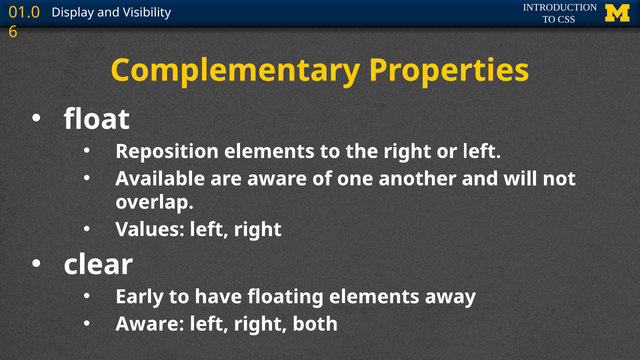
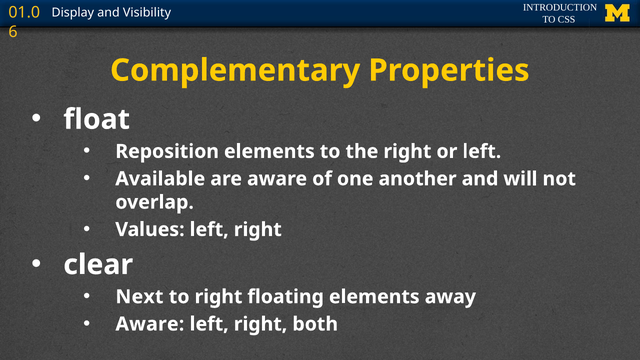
Early: Early -> Next
to have: have -> right
